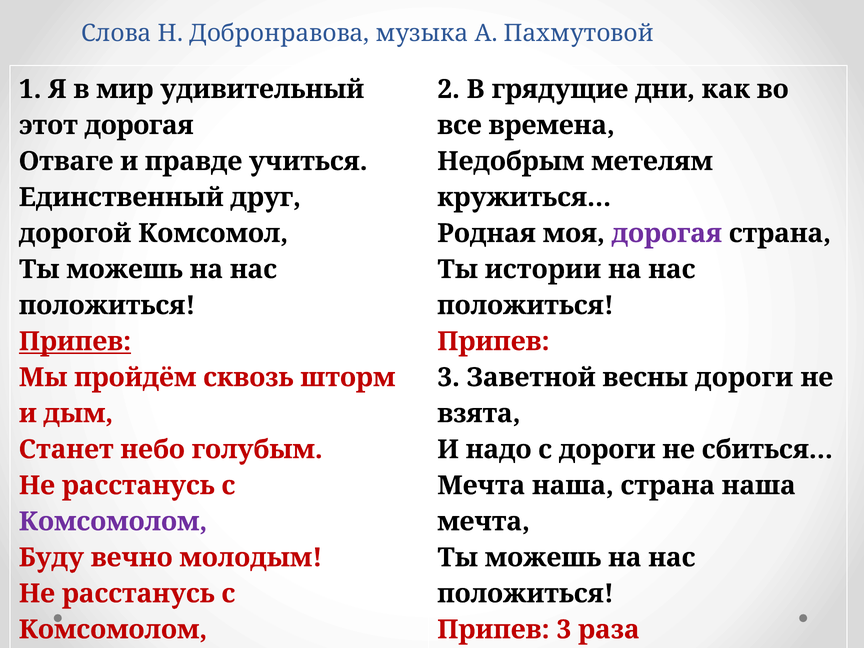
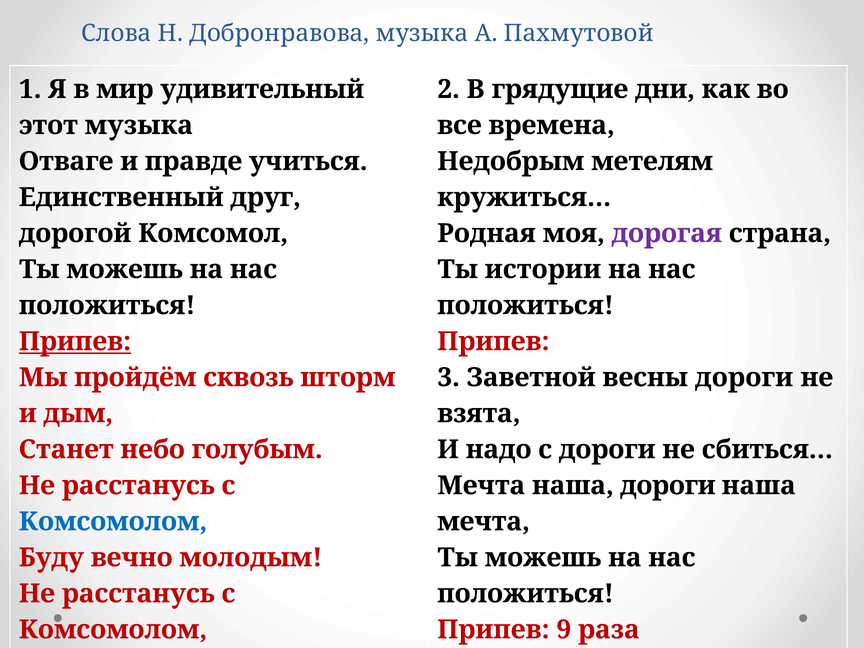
этот дорогая: дорогая -> музыка
наша страна: страна -> дороги
Комсомолом at (113, 522) colour: purple -> blue
3 at (564, 630): 3 -> 9
